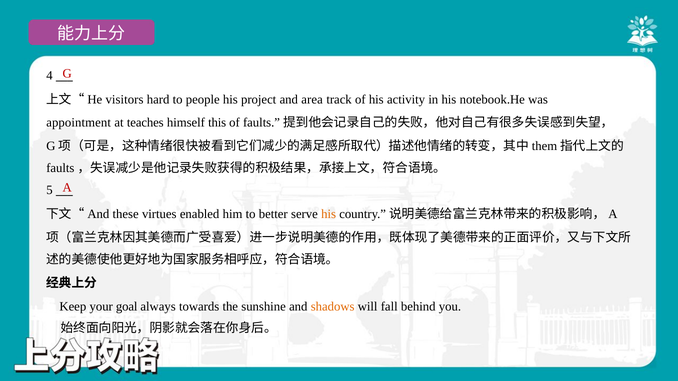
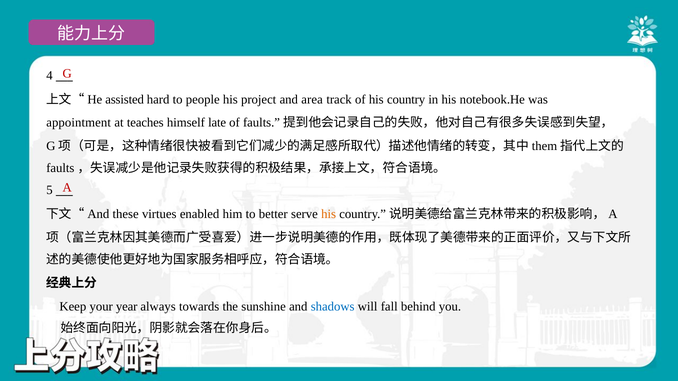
visitors: visitors -> assisted
activity: activity -> country
this: this -> late
goal: goal -> year
shadows colour: orange -> blue
